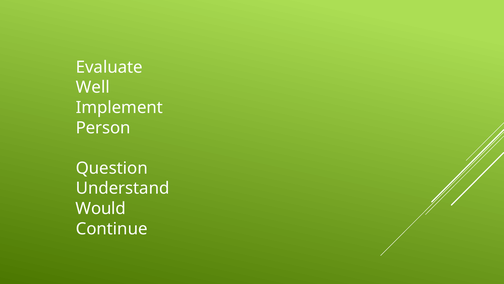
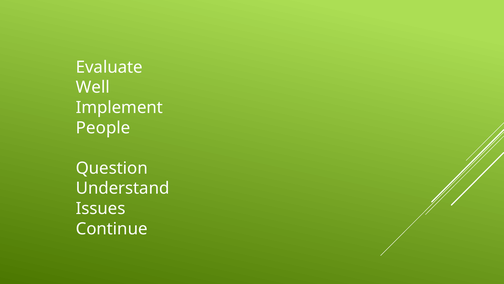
Person: Person -> People
Would: Would -> Issues
